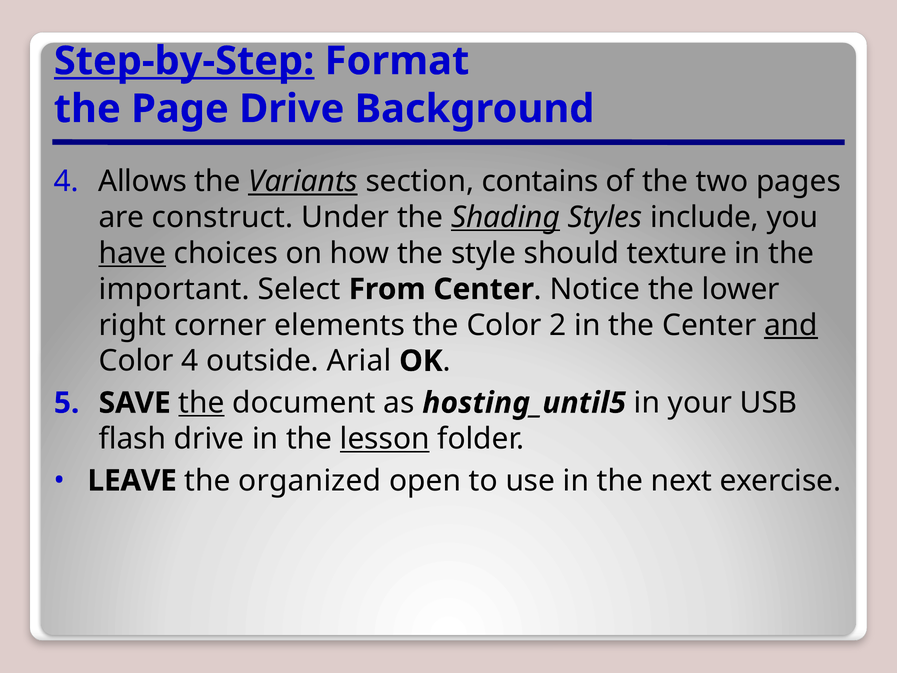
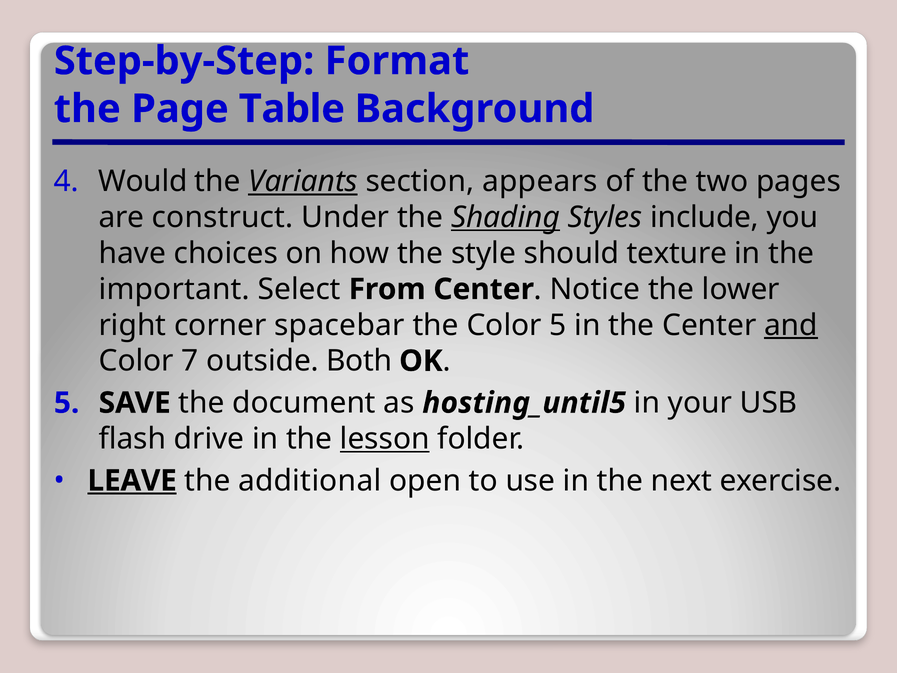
Step-by-Step underline: present -> none
Page Drive: Drive -> Table
Allows: Allows -> Would
contains: contains -> appears
have underline: present -> none
elements: elements -> spacebar
Color 2: 2 -> 5
Color 4: 4 -> 7
Arial: Arial -> Both
the at (202, 403) underline: present -> none
LEAVE underline: none -> present
organized: organized -> additional
